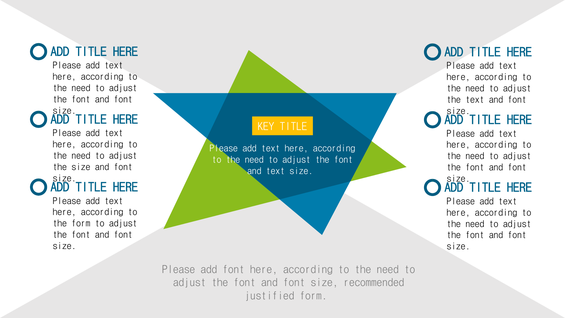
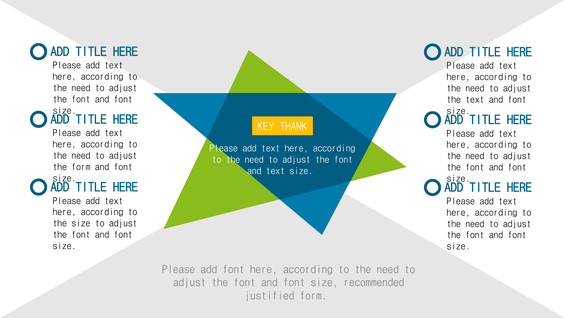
KEY TITLE: TITLE -> THANK
the size: size -> form
the form: form -> size
